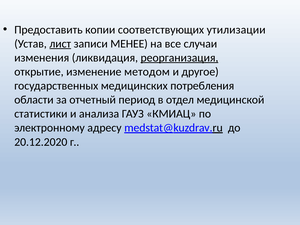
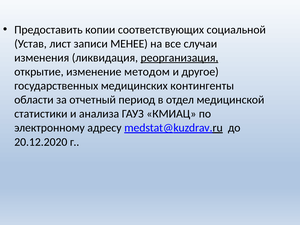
утилизации: утилизации -> социальной
лист underline: present -> none
потребления: потребления -> контингенты
